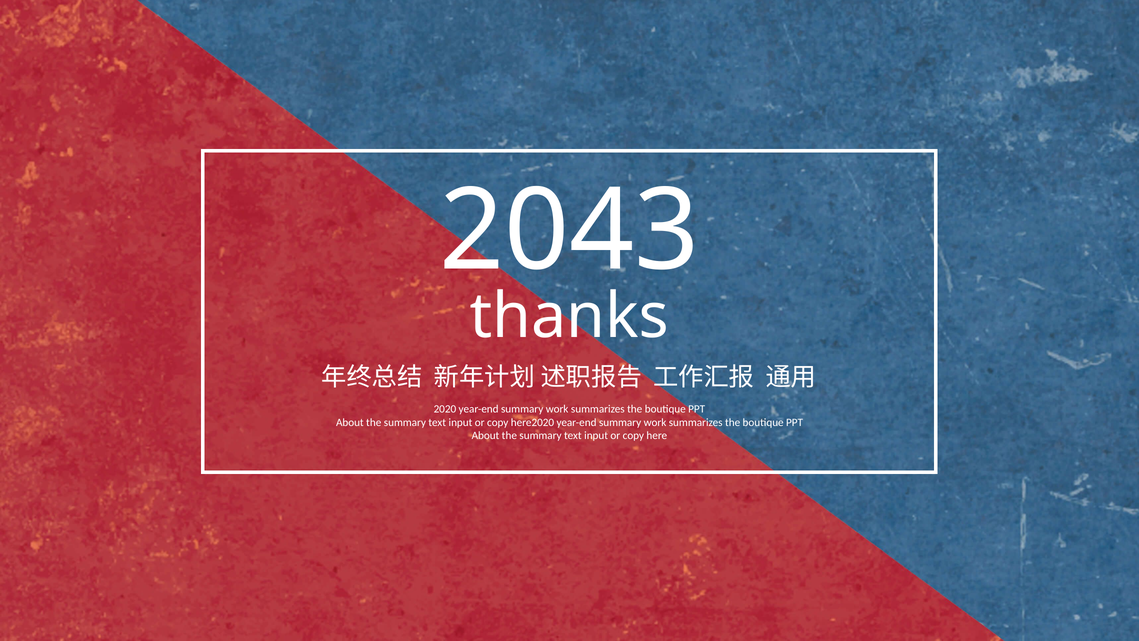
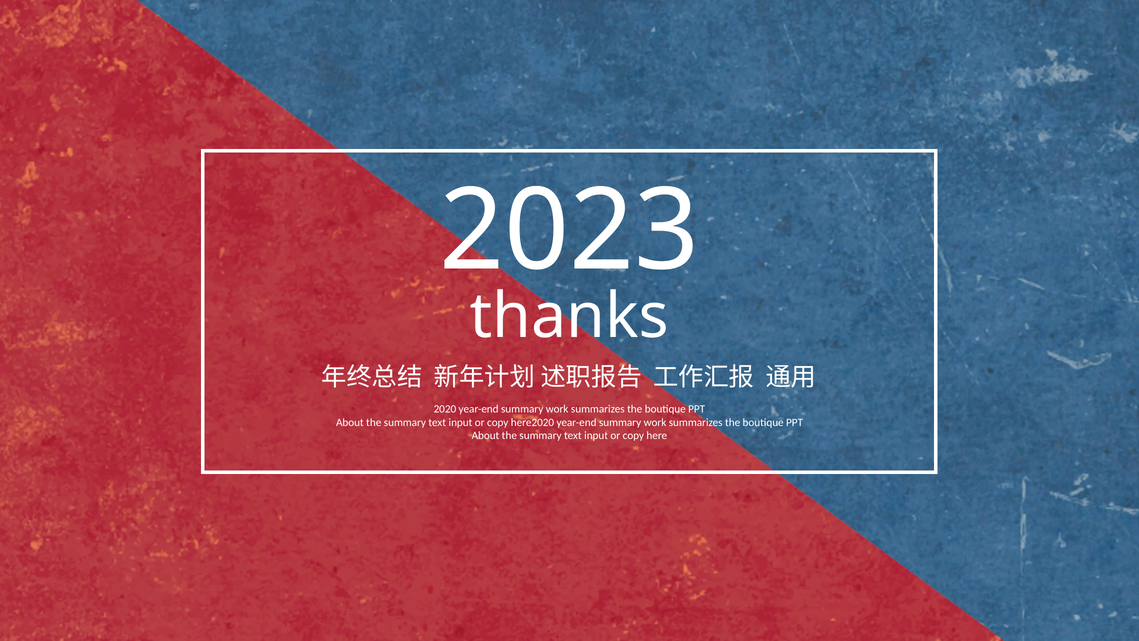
2043: 2043 -> 2023
